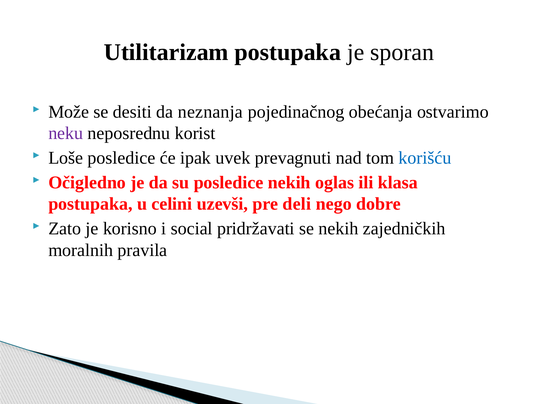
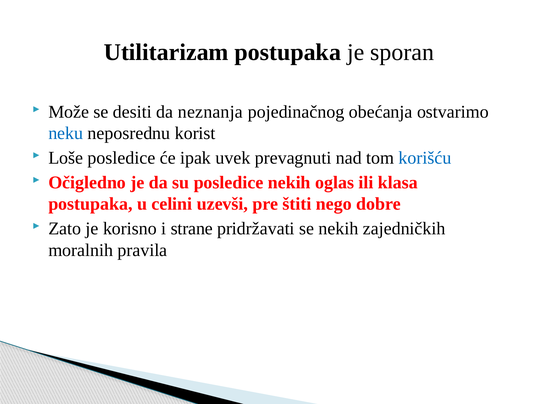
neku colour: purple -> blue
deli: deli -> štiti
social: social -> strane
